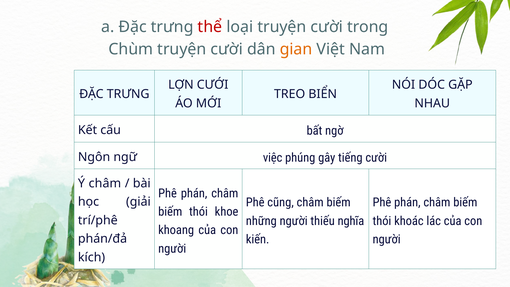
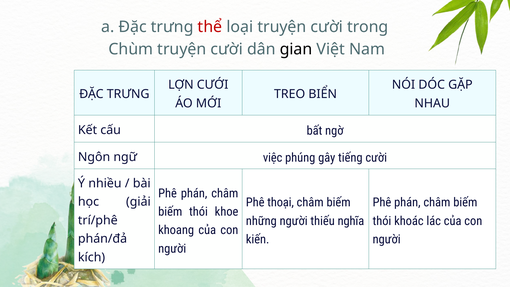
gian colour: orange -> black
Ý châm: châm -> nhiều
cũng: cũng -> thoại
